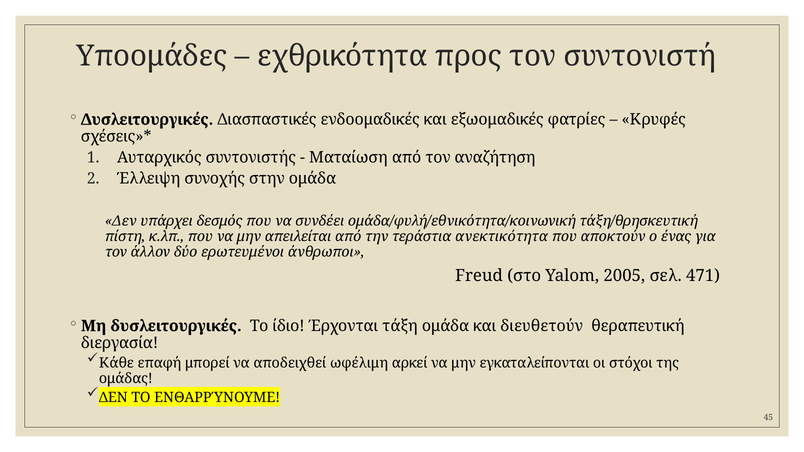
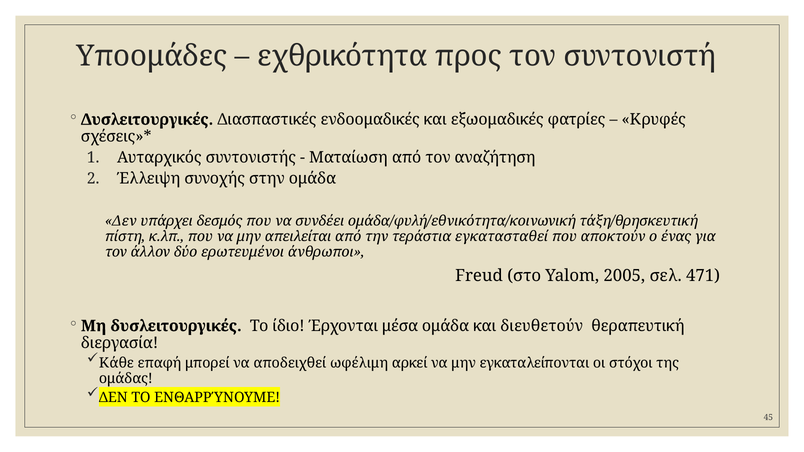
ανεκτικότητα: ανεκτικότητα -> εγκατασταθεί
τάξη: τάξη -> μέσα
